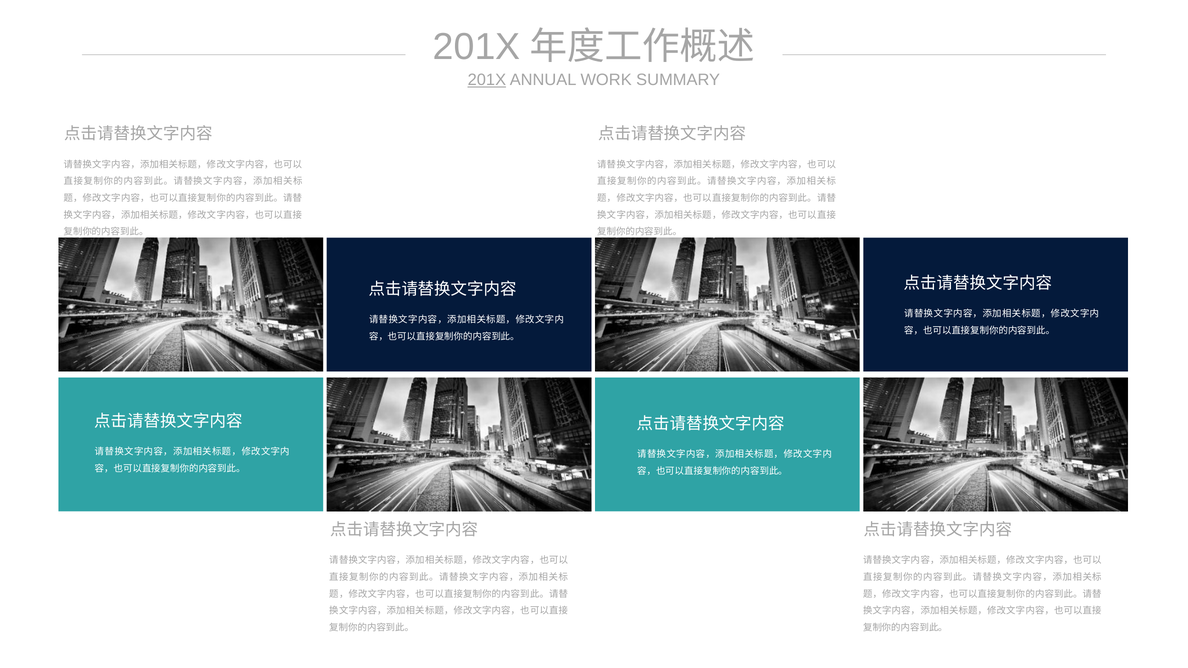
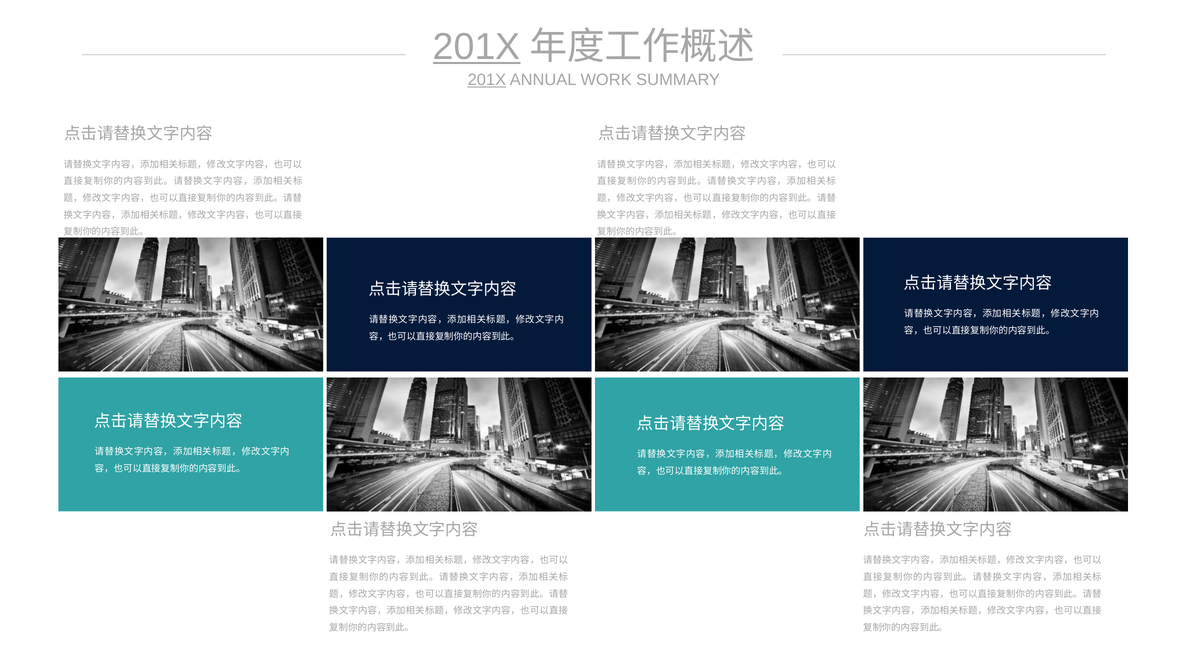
201X at (477, 47) underline: none -> present
